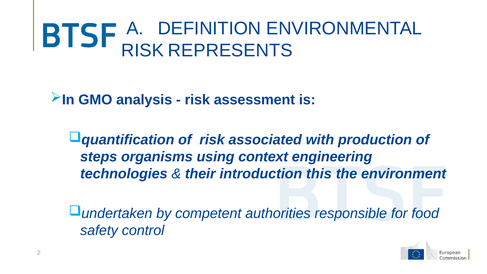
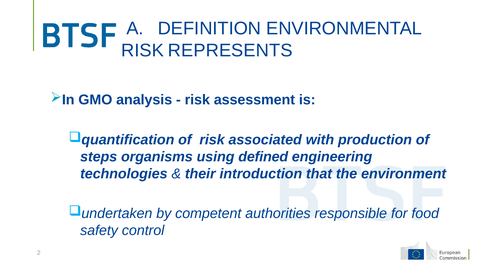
context: context -> defined
this: this -> that
